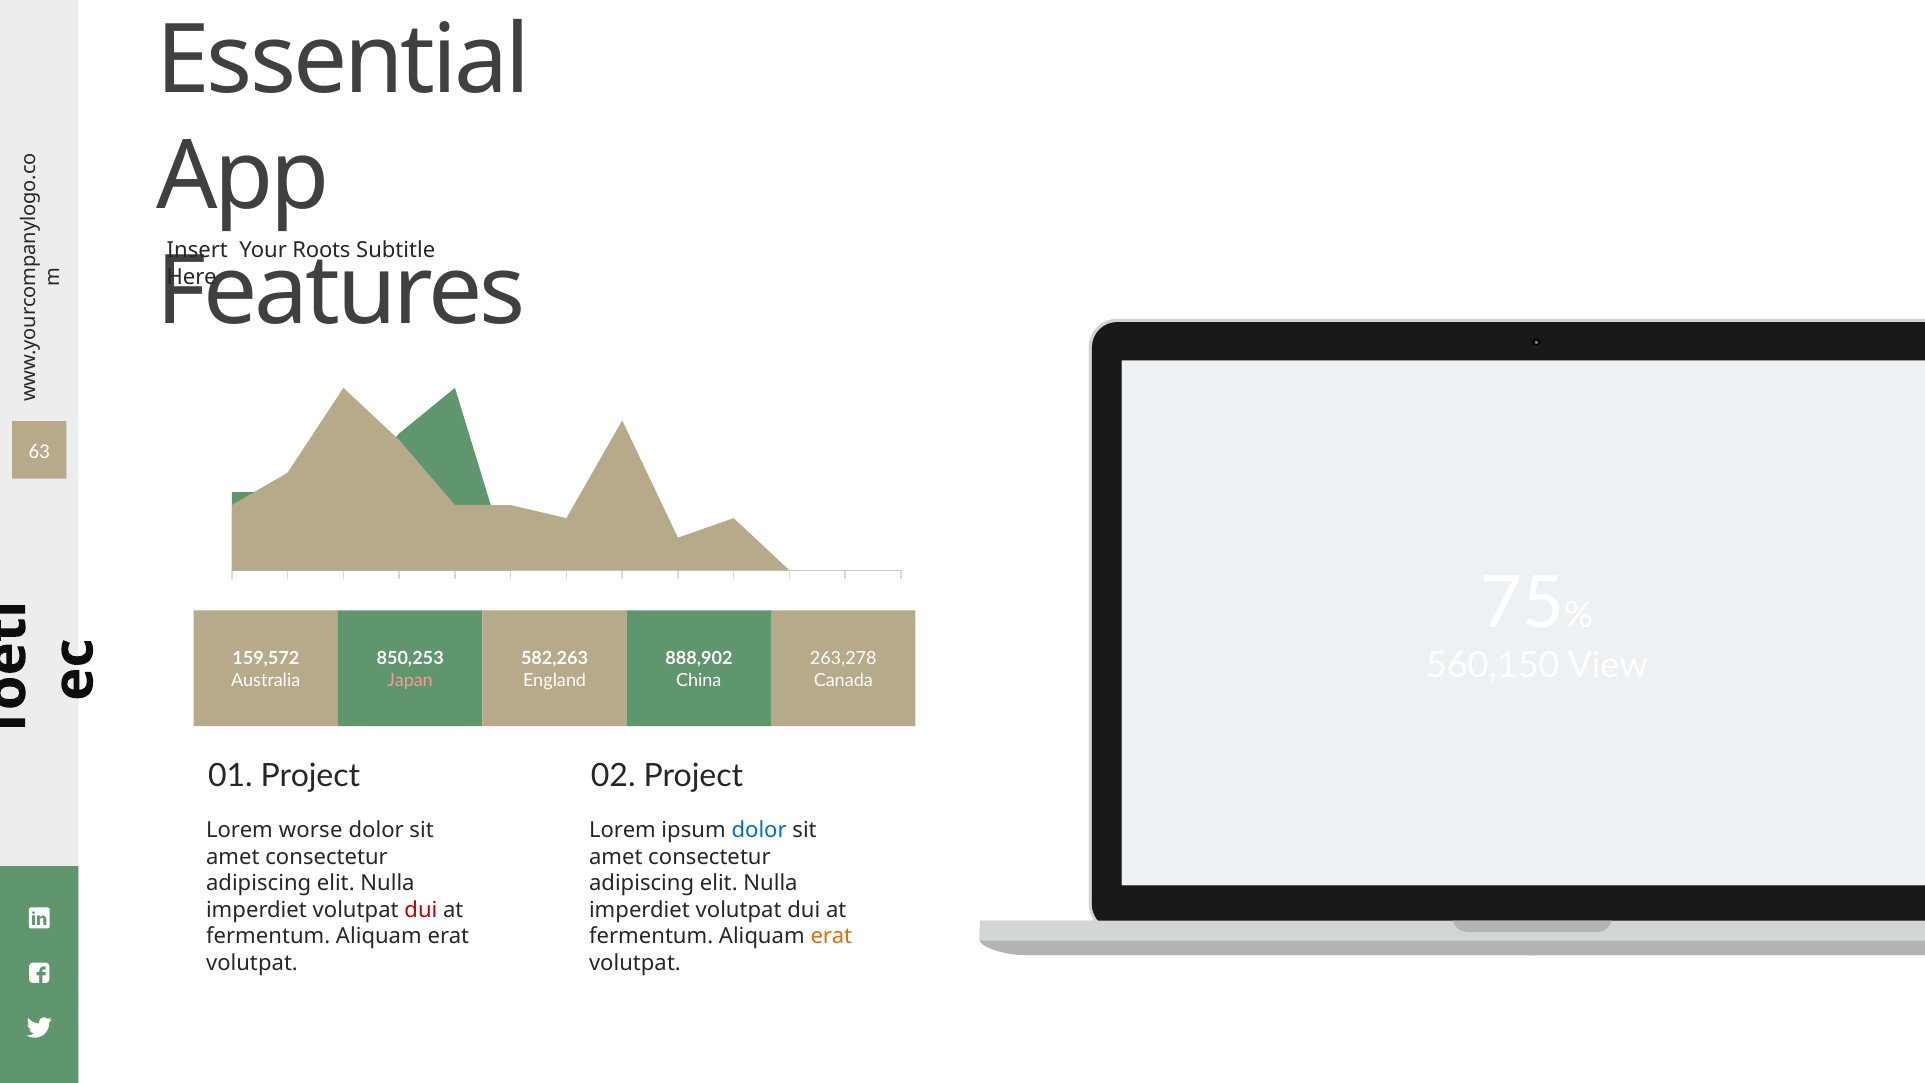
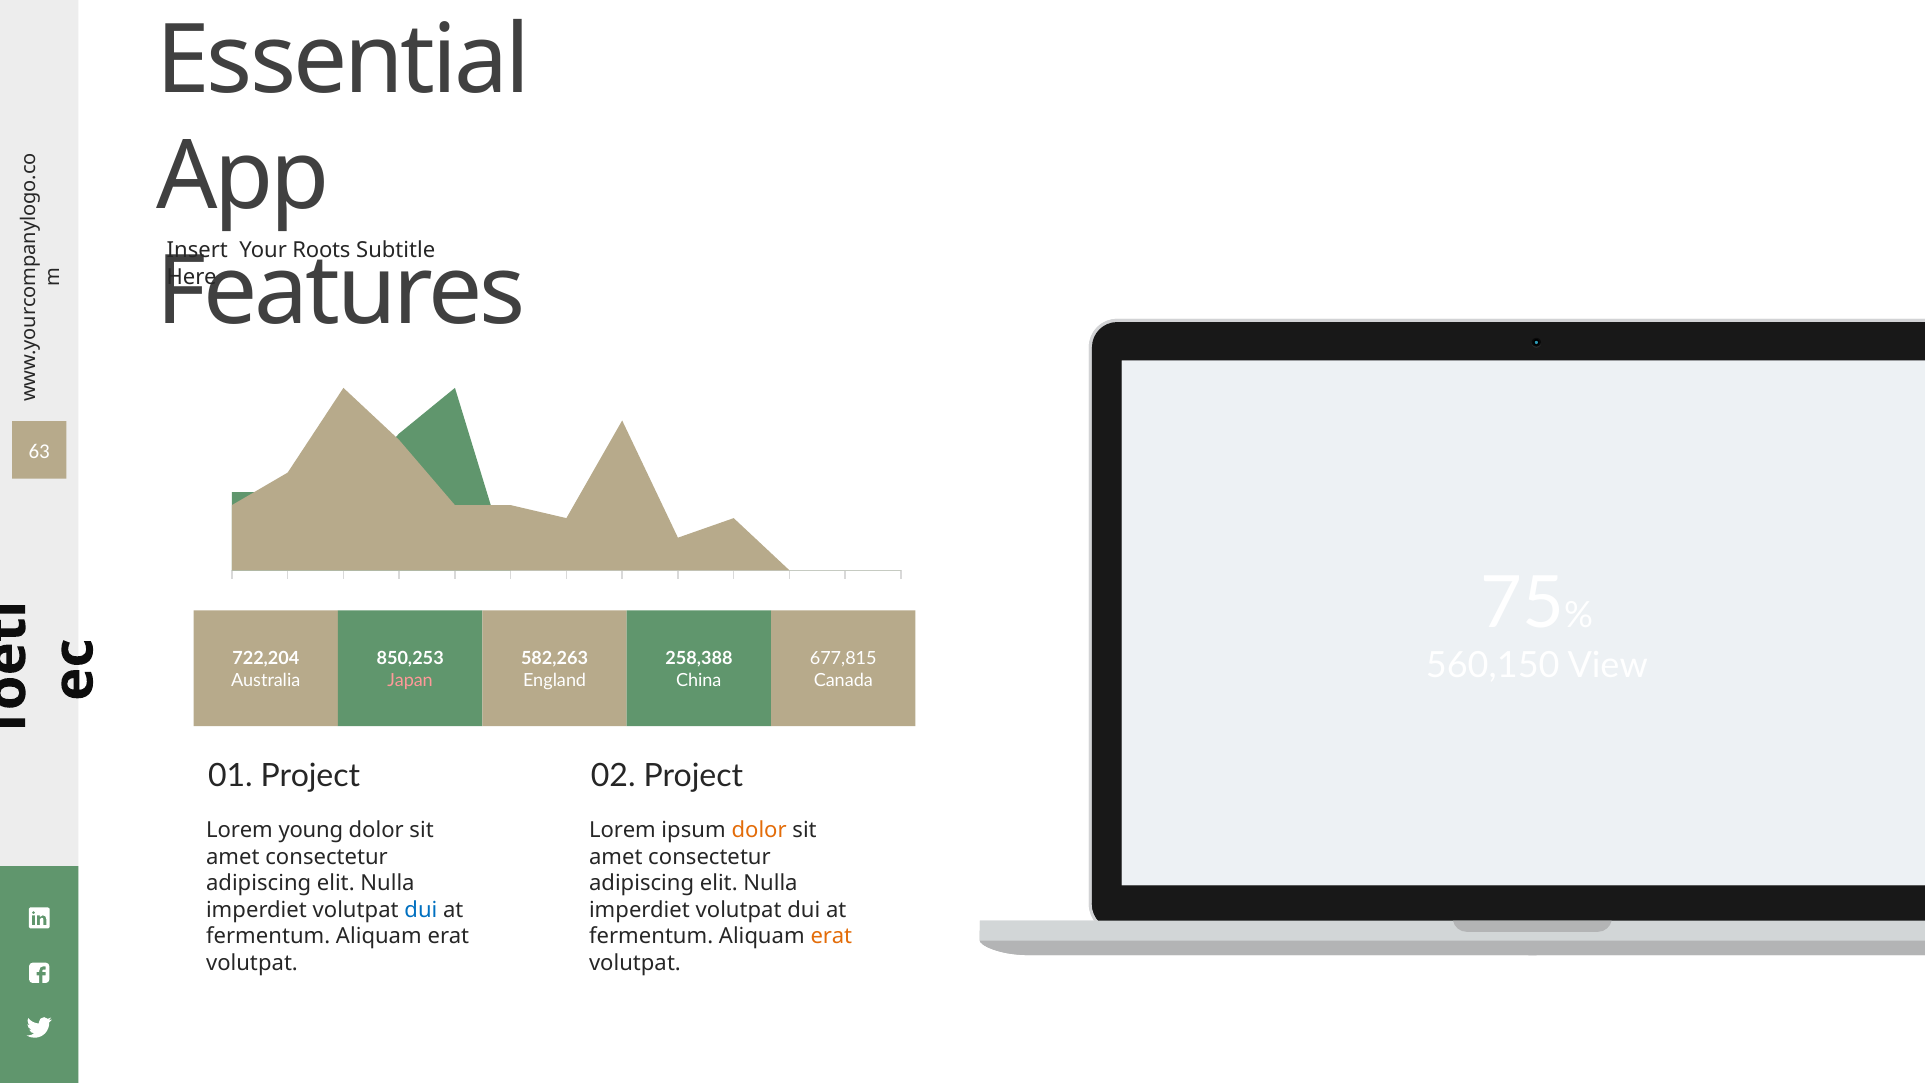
159,572: 159,572 -> 722,204
888,902: 888,902 -> 258,388
263,278: 263,278 -> 677,815
worse: worse -> young
dolor at (759, 830) colour: blue -> orange
dui at (421, 910) colour: red -> blue
